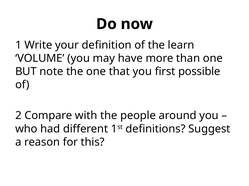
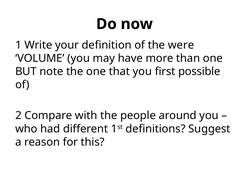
learn: learn -> were
